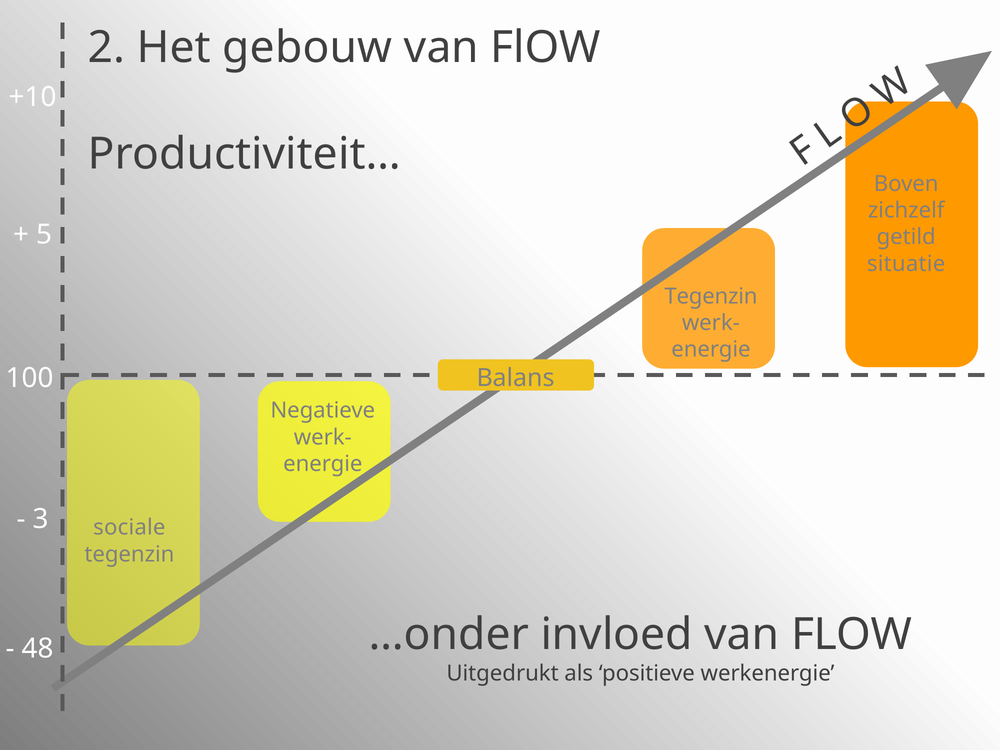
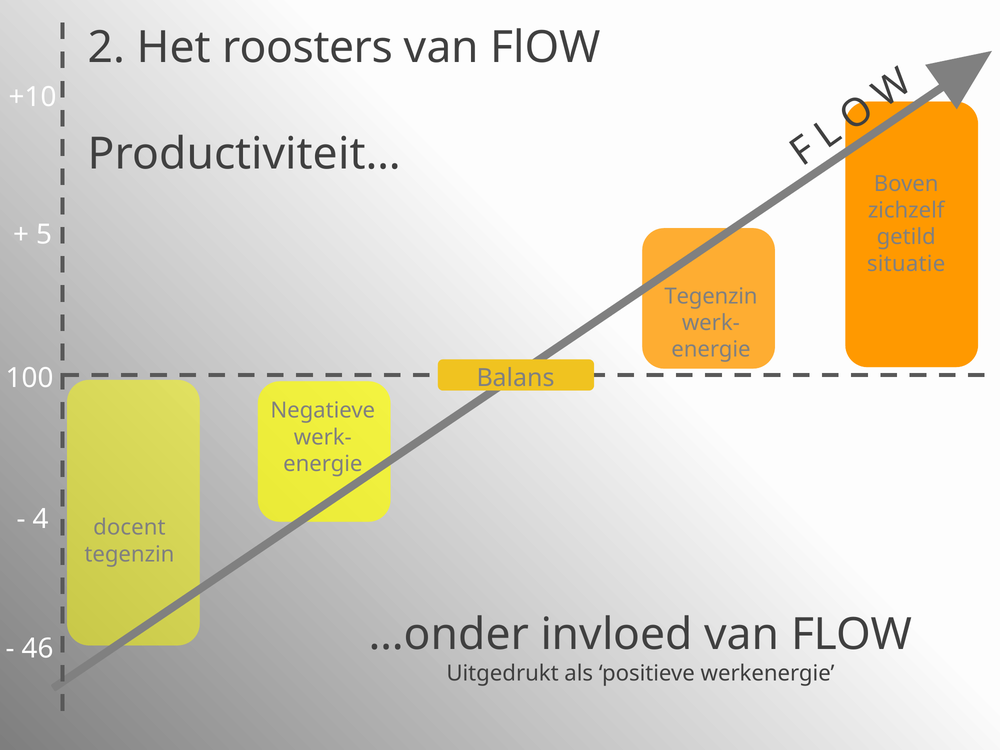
gebouw: gebouw -> roosters
3: 3 -> 4
sociale: sociale -> docent
48: 48 -> 46
